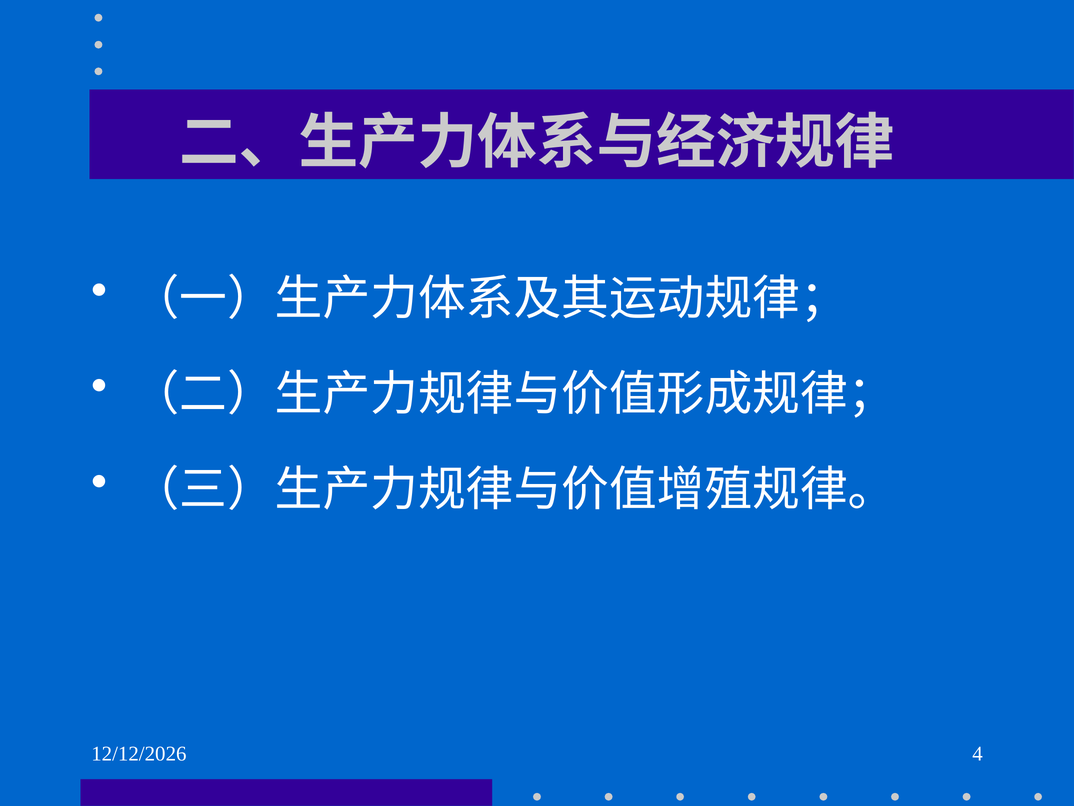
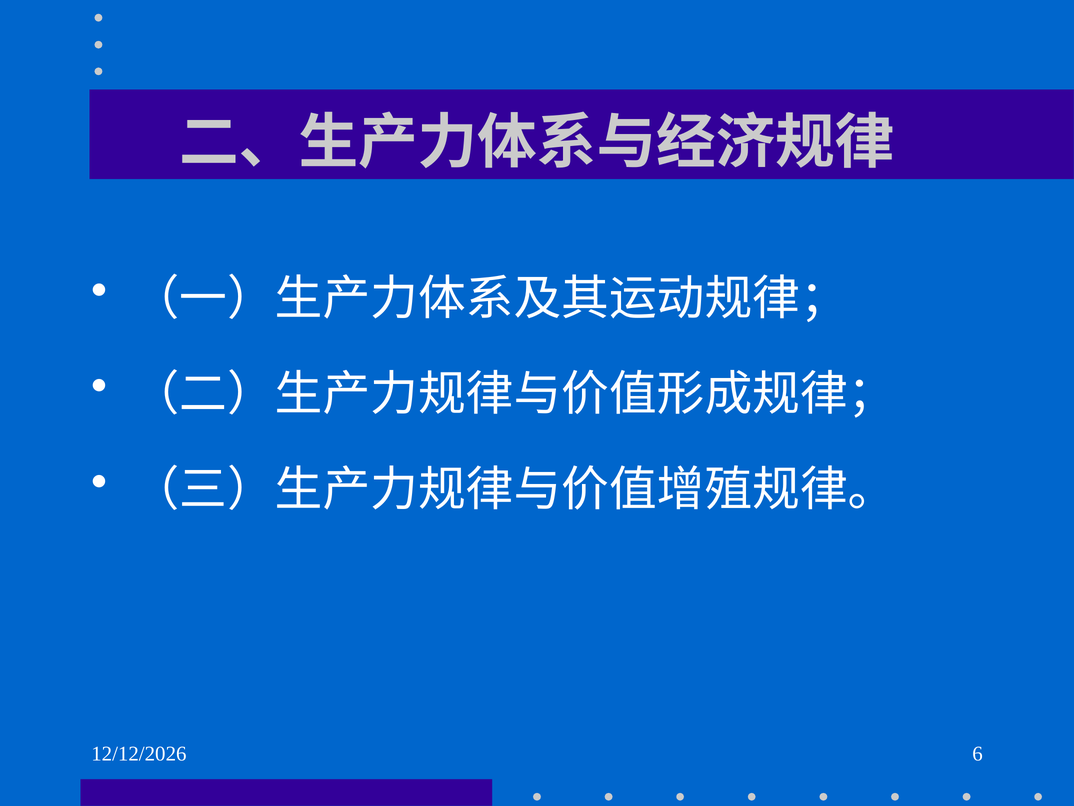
4: 4 -> 6
